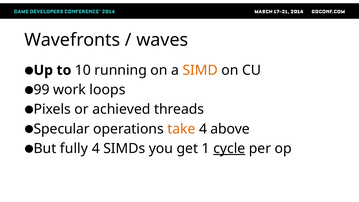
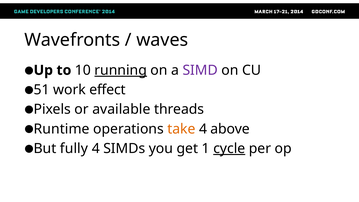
running underline: none -> present
SIMD colour: orange -> purple
99: 99 -> 51
loops: loops -> effect
achieved: achieved -> available
Specular: Specular -> Runtime
